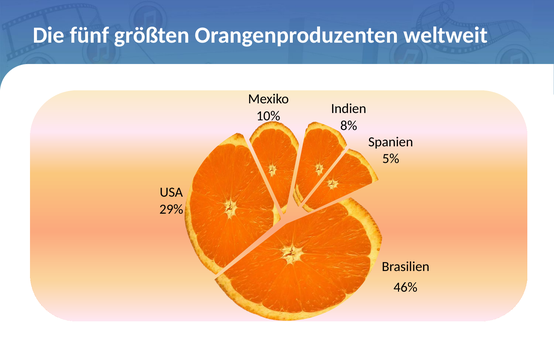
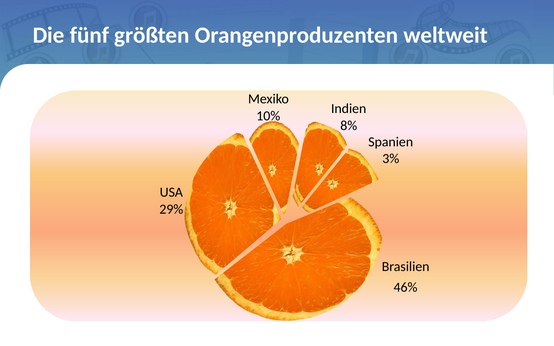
5%: 5% -> 3%
